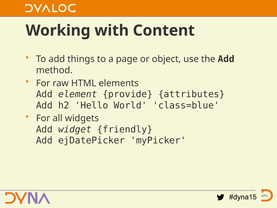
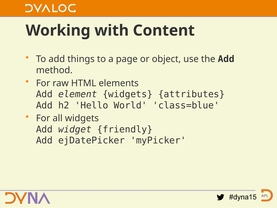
element provide: provide -> widgets
